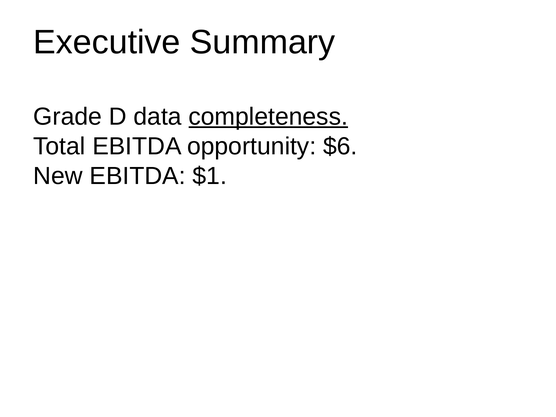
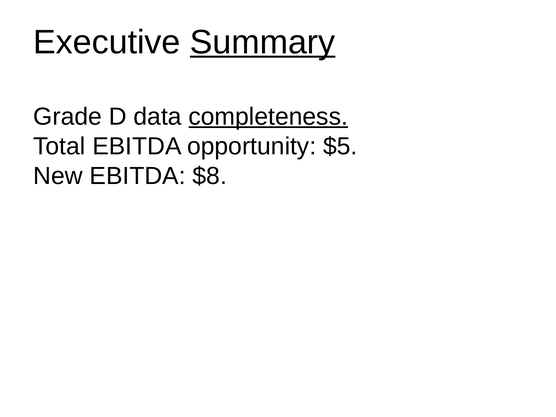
Summary underline: none -> present
$6: $6 -> $5
$1: $1 -> $8
